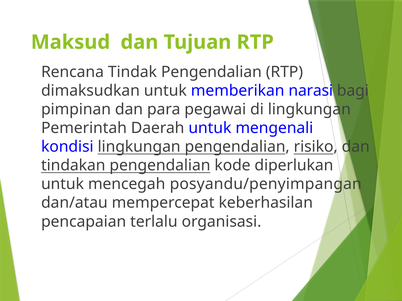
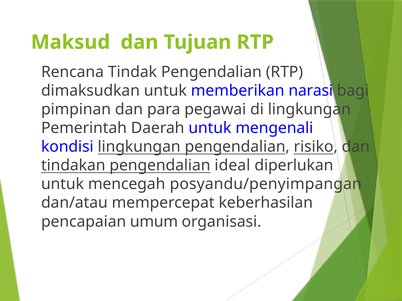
kode: kode -> ideal
terlalu: terlalu -> umum
